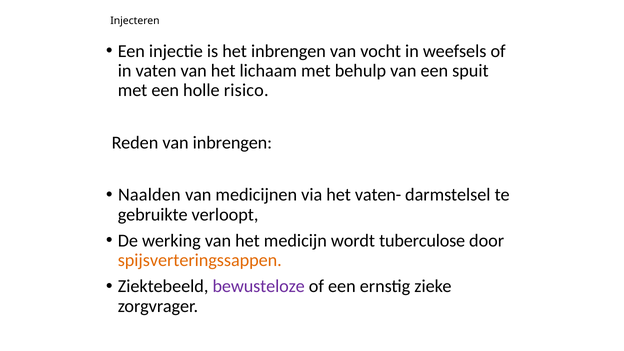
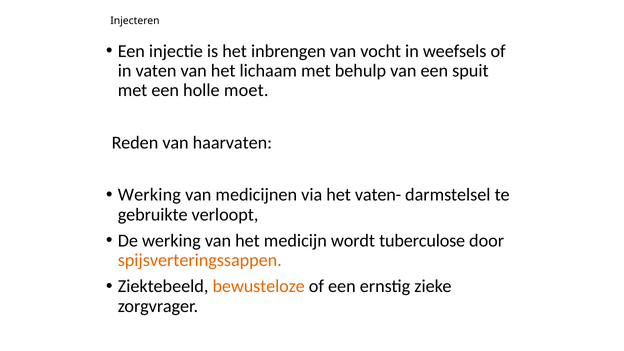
risico: risico -> moet
van inbrengen: inbrengen -> haarvaten
Naalden at (149, 195): Naalden -> Werking
bewusteloze colour: purple -> orange
